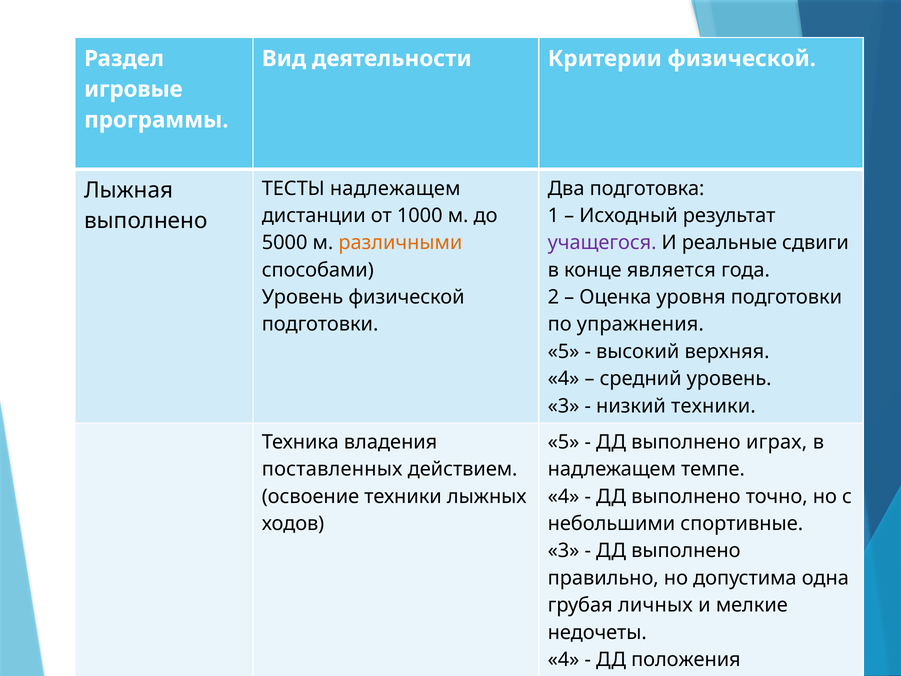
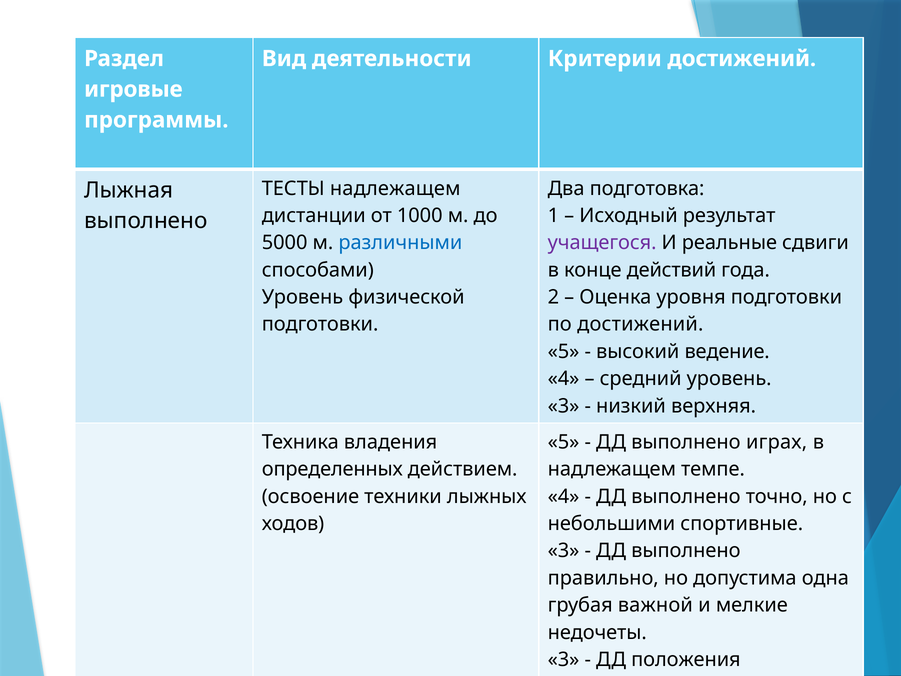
Критерии физической: физической -> достижений
различными colour: orange -> blue
является: является -> действий
по упражнения: упражнения -> достижений
верхняя: верхняя -> ведение
низкий техники: техники -> верхняя
поставленных: поставленных -> определенных
личных: личных -> важной
4 at (564, 659): 4 -> 3
